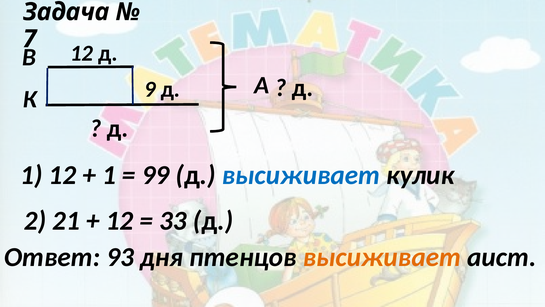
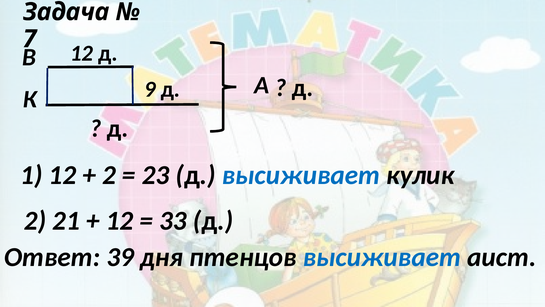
1 at (109, 175): 1 -> 2
99: 99 -> 23
93: 93 -> 39
высиживает at (382, 257) colour: orange -> blue
